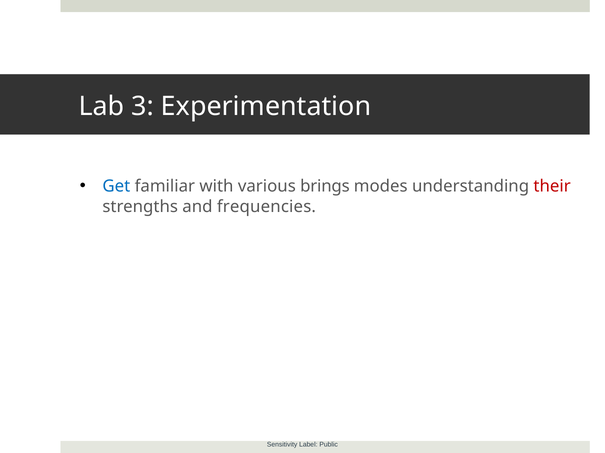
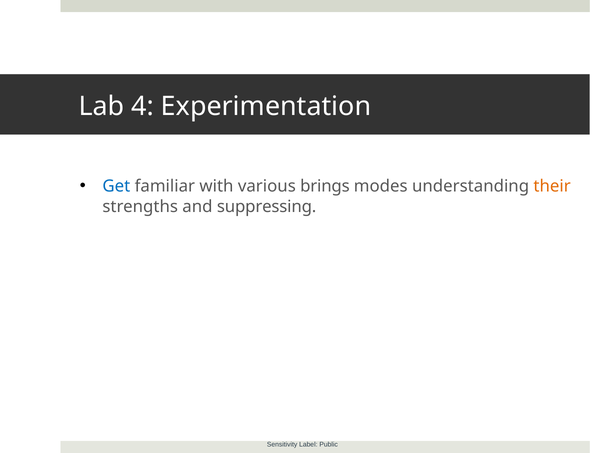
3: 3 -> 4
their colour: red -> orange
frequencies: frequencies -> suppressing
